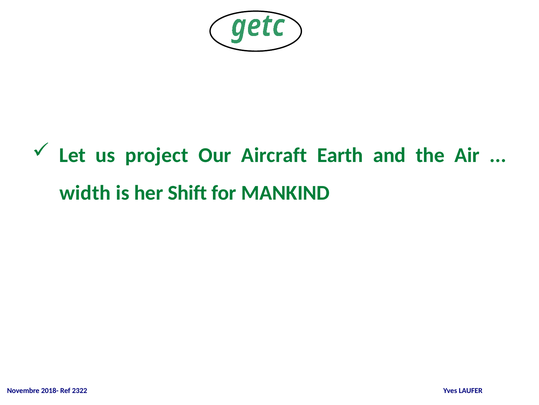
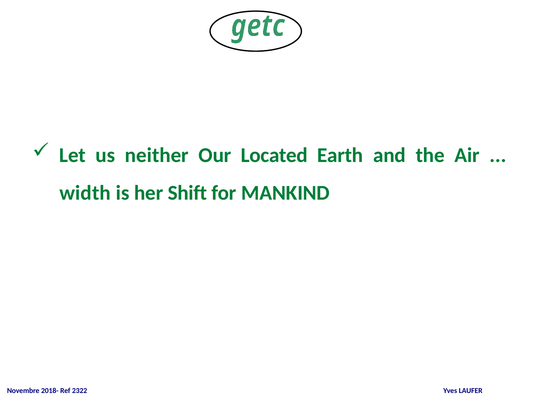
project: project -> neither
Aircraft: Aircraft -> Located
